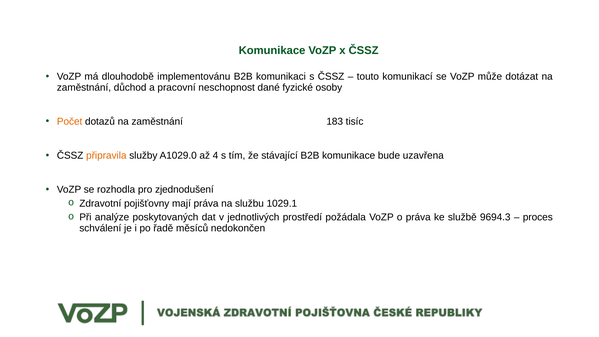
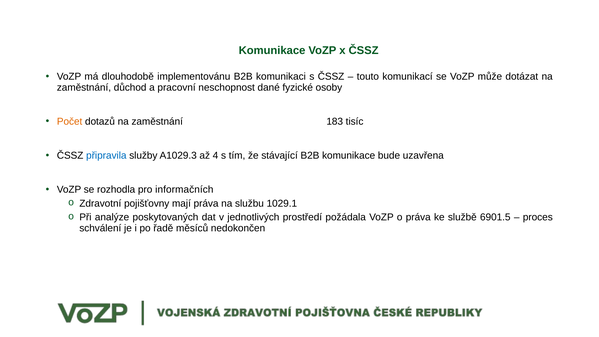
připravila colour: orange -> blue
A1029.0: A1029.0 -> A1029.3
zjednodušení: zjednodušení -> informačních
9694.3: 9694.3 -> 6901.5
